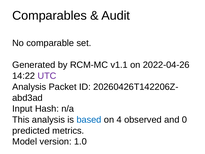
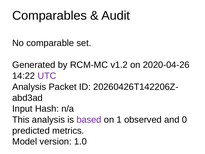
v1.1: v1.1 -> v1.2
2022-04-26: 2022-04-26 -> 2020-04-26
based colour: blue -> purple
4: 4 -> 1
